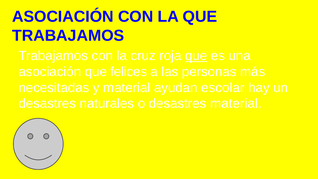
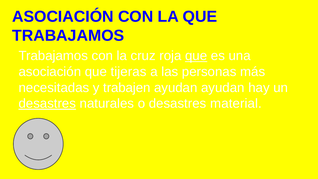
felices: felices -> tijeras
y material: material -> trabajen
ayudan escolar: escolar -> ayudan
desastres at (47, 103) underline: none -> present
